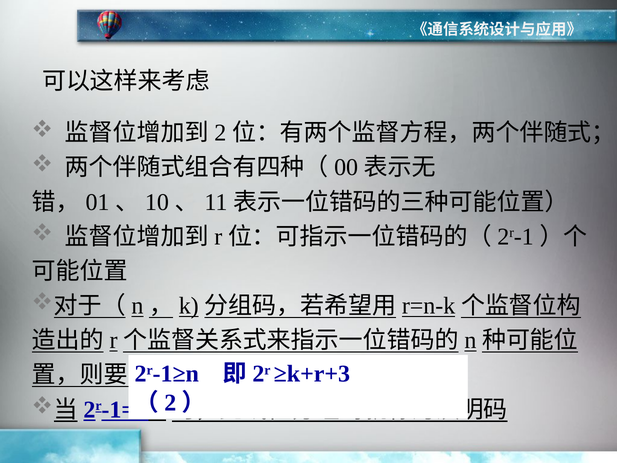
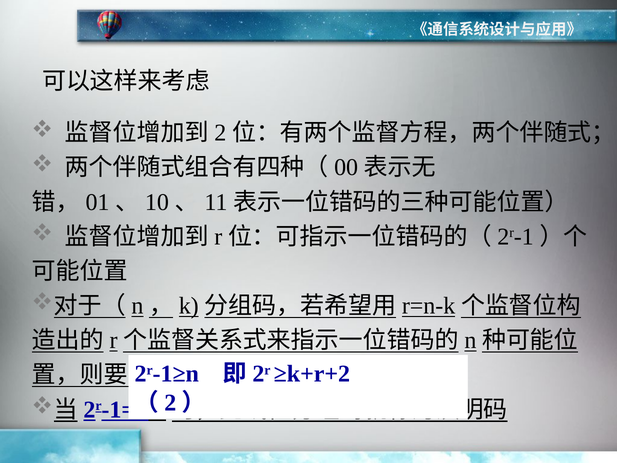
≥k+r+3: ≥k+r+3 -> ≥k+r+2
